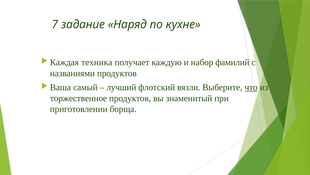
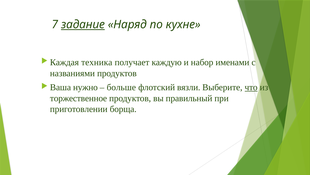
задание underline: none -> present
фамилий: фамилий -> именами
самый: самый -> нужно
лучший: лучший -> больше
знаменитый: знаменитый -> правильный
